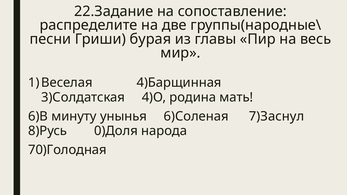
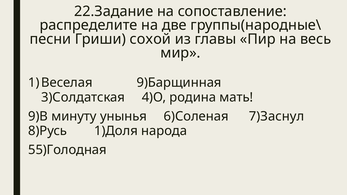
бурая: бурая -> сохой
4)Барщинная: 4)Барщинная -> 9)Барщинная
6)В: 6)В -> 9)В
0)Доля: 0)Доля -> 1)Доля
70)Голодная: 70)Голодная -> 55)Голодная
